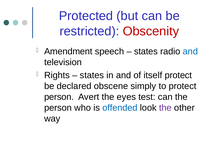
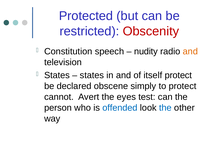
Amendment: Amendment -> Constitution
states at (146, 51): states -> nudity
and at (190, 51) colour: blue -> orange
Rights at (57, 75): Rights -> States
person at (59, 97): person -> cannot
the at (165, 108) colour: purple -> blue
